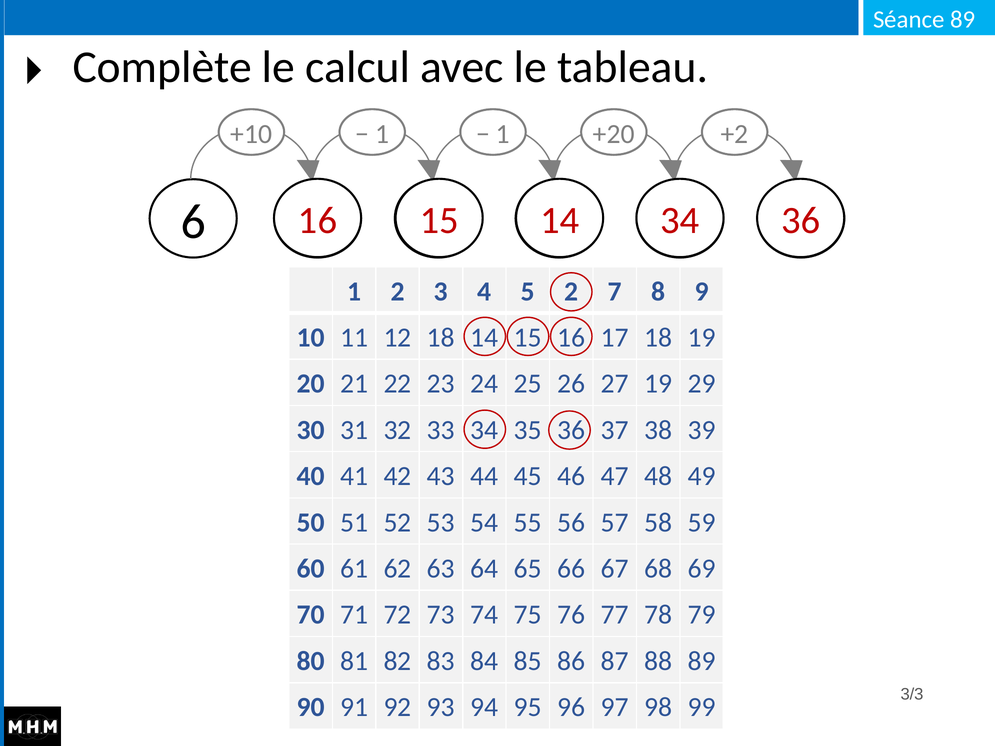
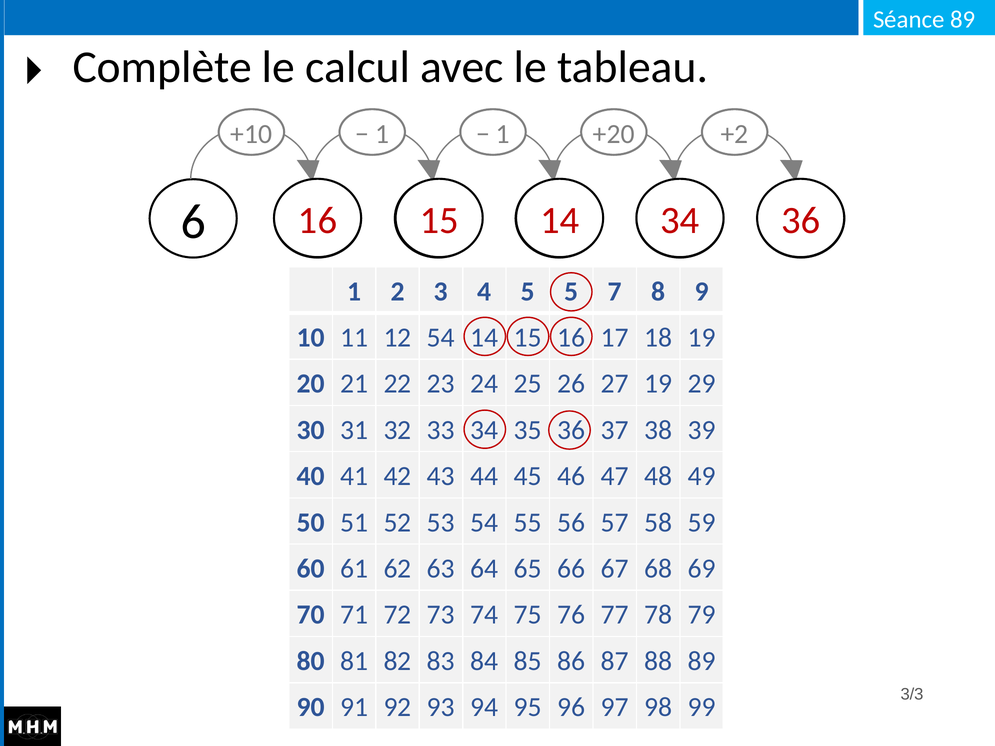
5 2: 2 -> 5
12 18: 18 -> 54
